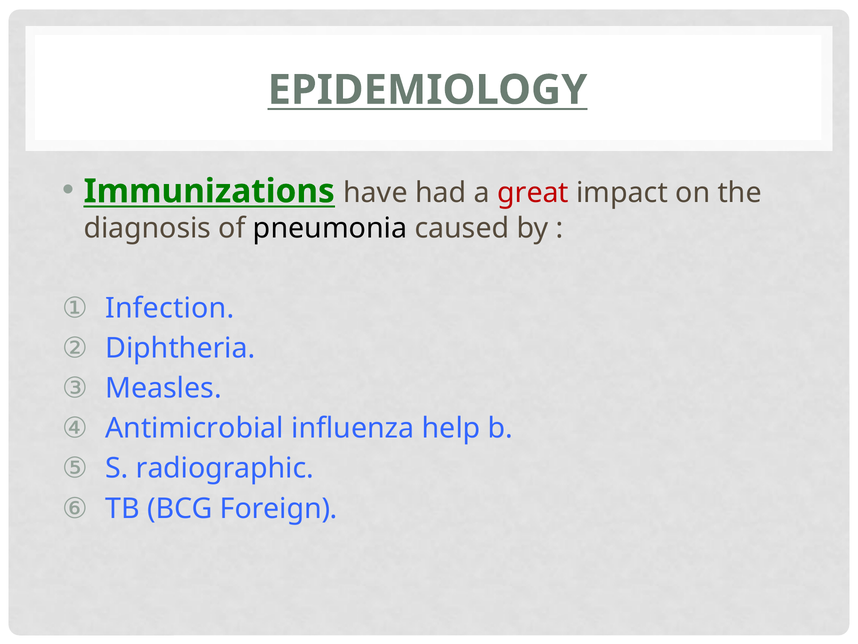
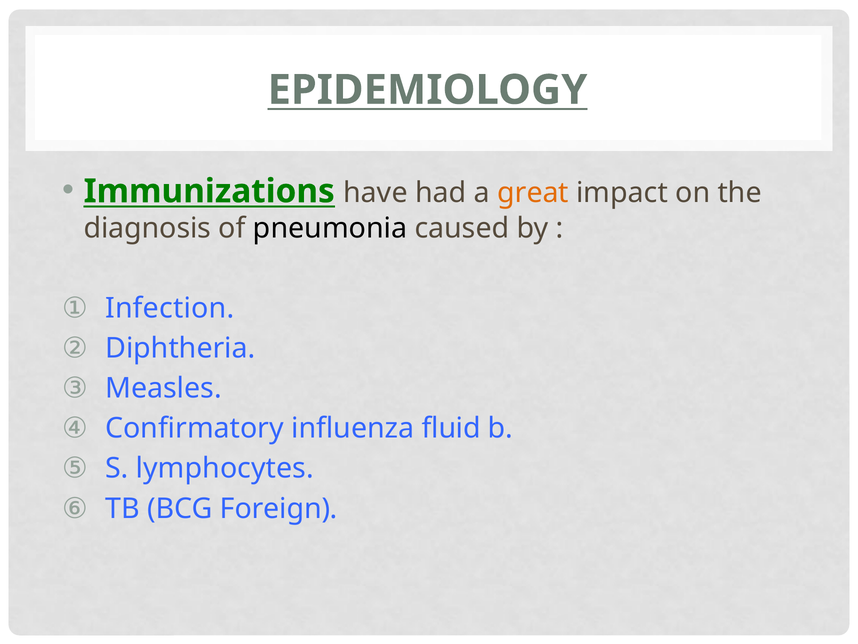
great colour: red -> orange
Antimicrobial: Antimicrobial -> Confirmatory
help: help -> fluid
radiographic: radiographic -> lymphocytes
